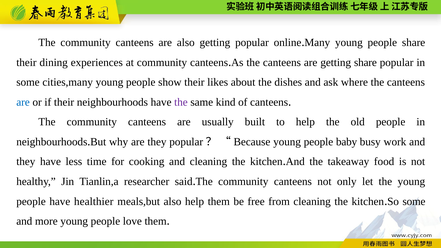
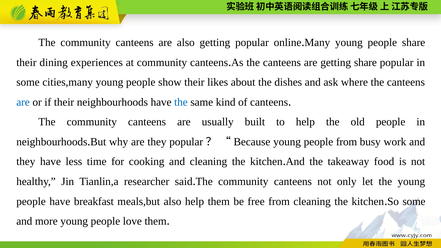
the at (181, 102) colour: purple -> blue
people baby: baby -> from
healthier: healthier -> breakfast
